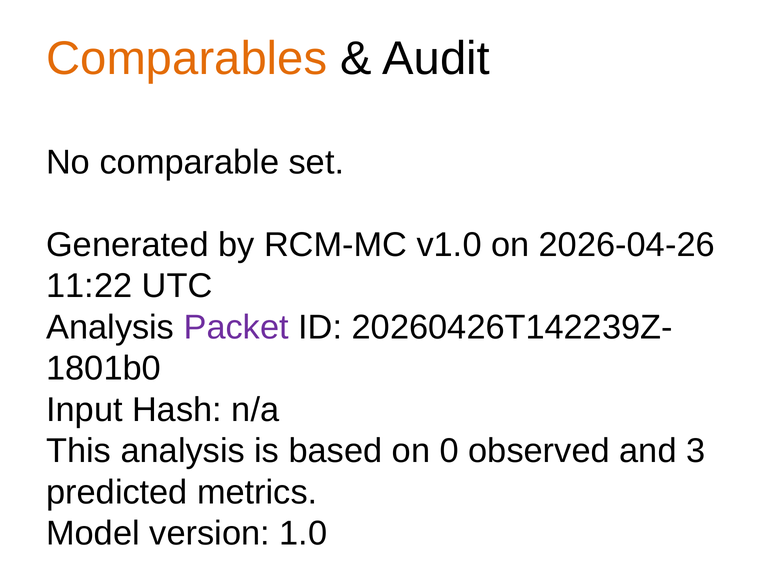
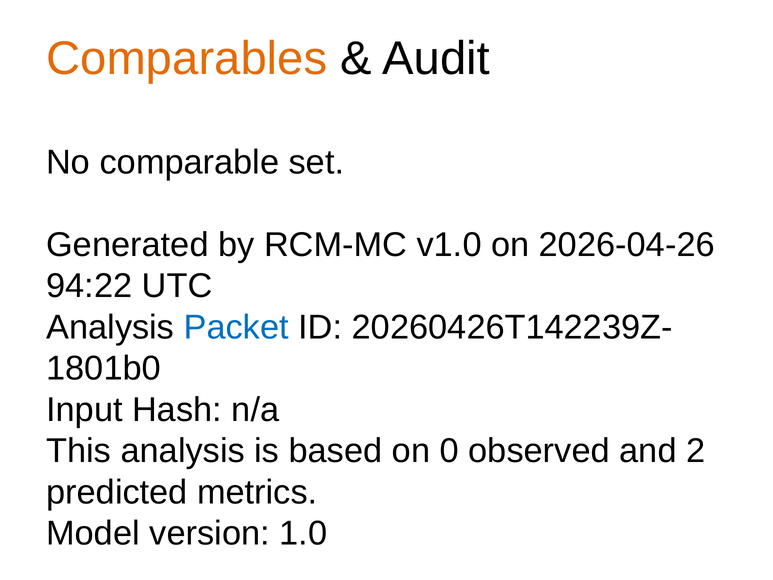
11:22: 11:22 -> 94:22
Packet colour: purple -> blue
3: 3 -> 2
